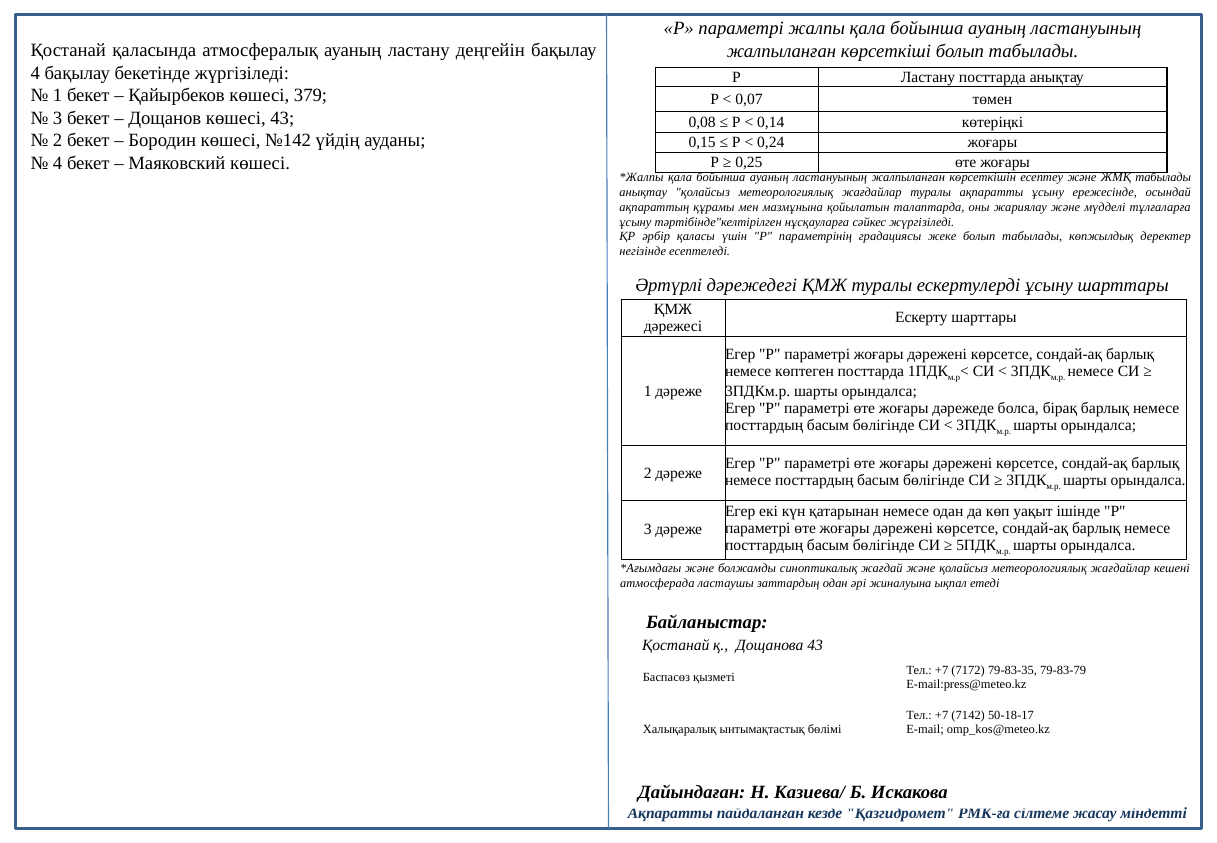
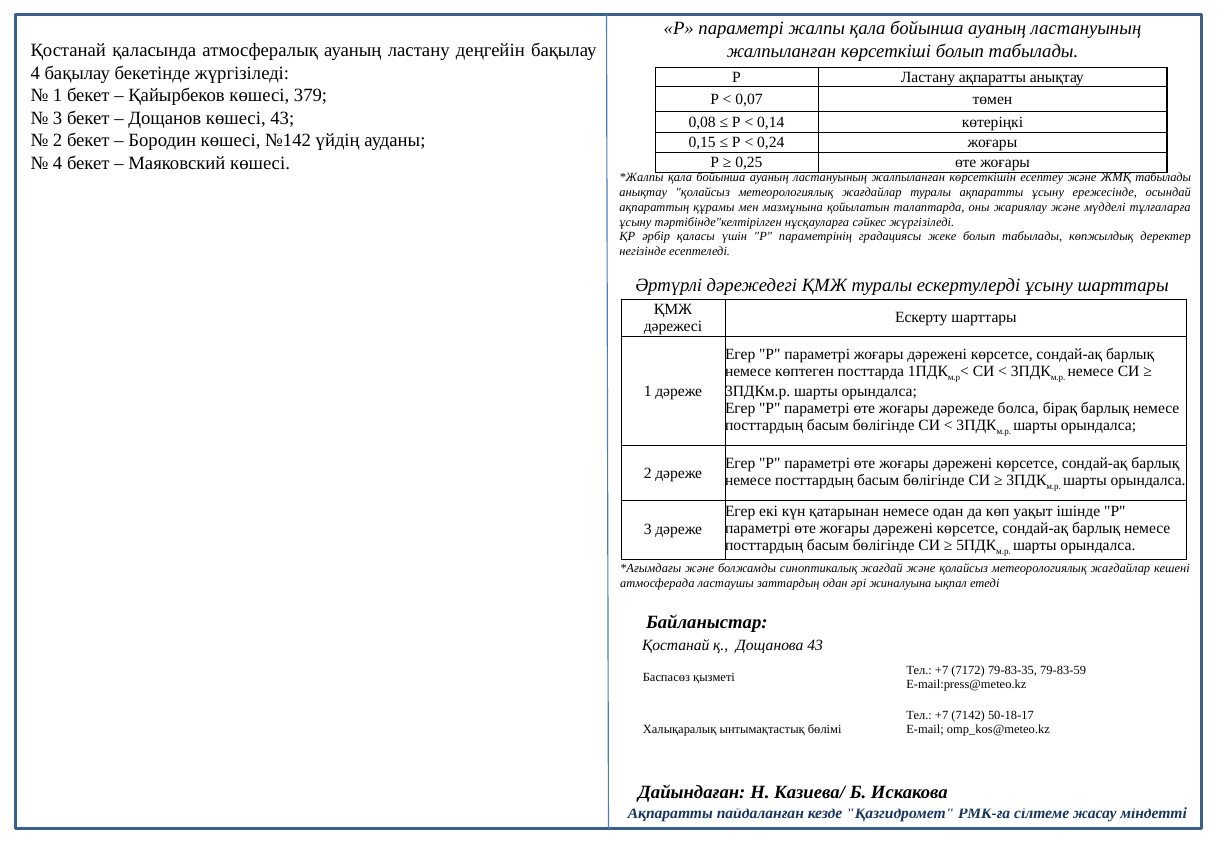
Ластану посттарда: посттарда -> ақпаратты
79-83-79: 79-83-79 -> 79-83-59
